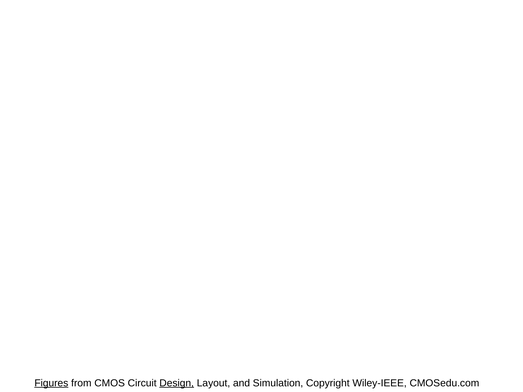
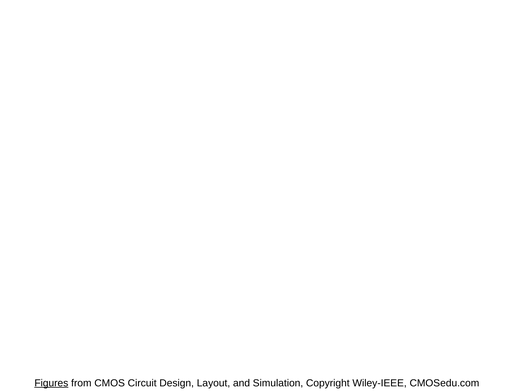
Design underline: present -> none
